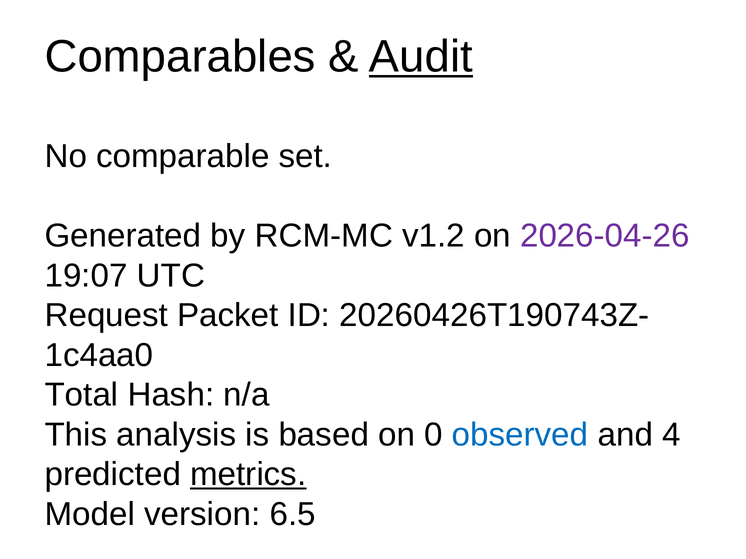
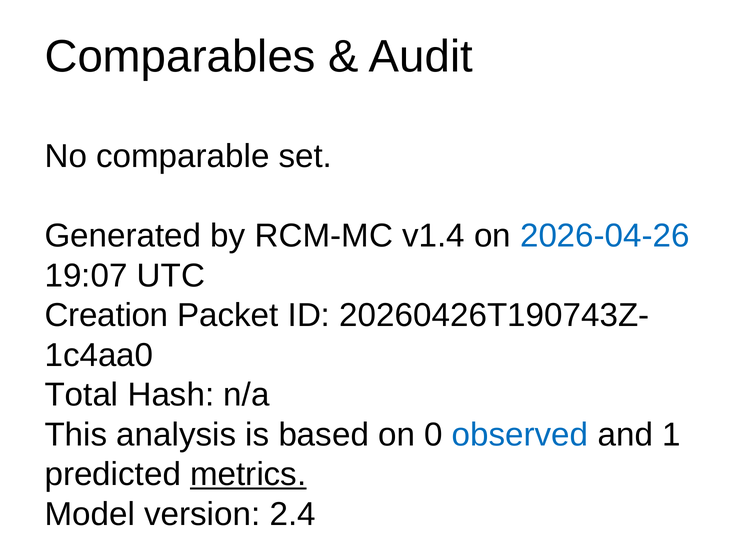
Audit underline: present -> none
v1.2: v1.2 -> v1.4
2026-04-26 colour: purple -> blue
Request: Request -> Creation
4: 4 -> 1
6.5: 6.5 -> 2.4
